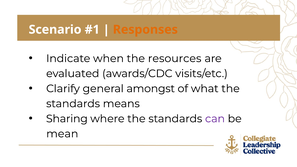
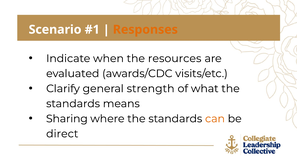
amongst: amongst -> strength
can colour: purple -> orange
mean: mean -> direct
